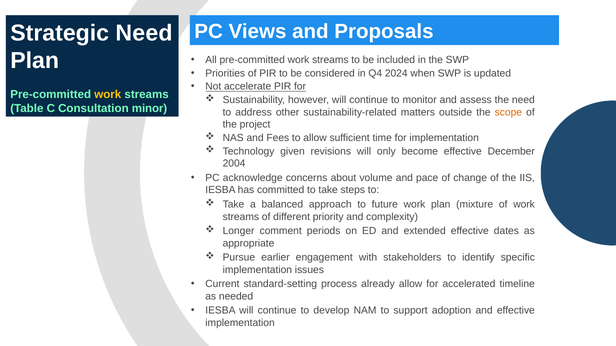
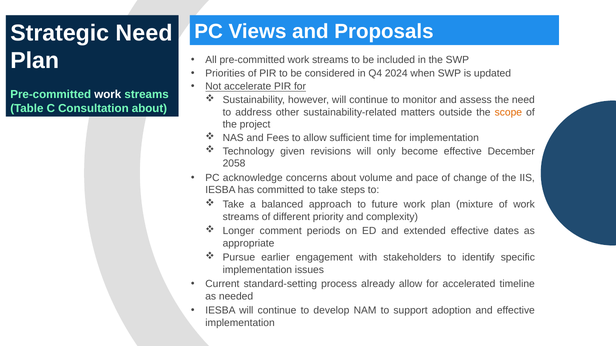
work at (108, 95) colour: yellow -> white
Consultation minor: minor -> about
2004: 2004 -> 2058
